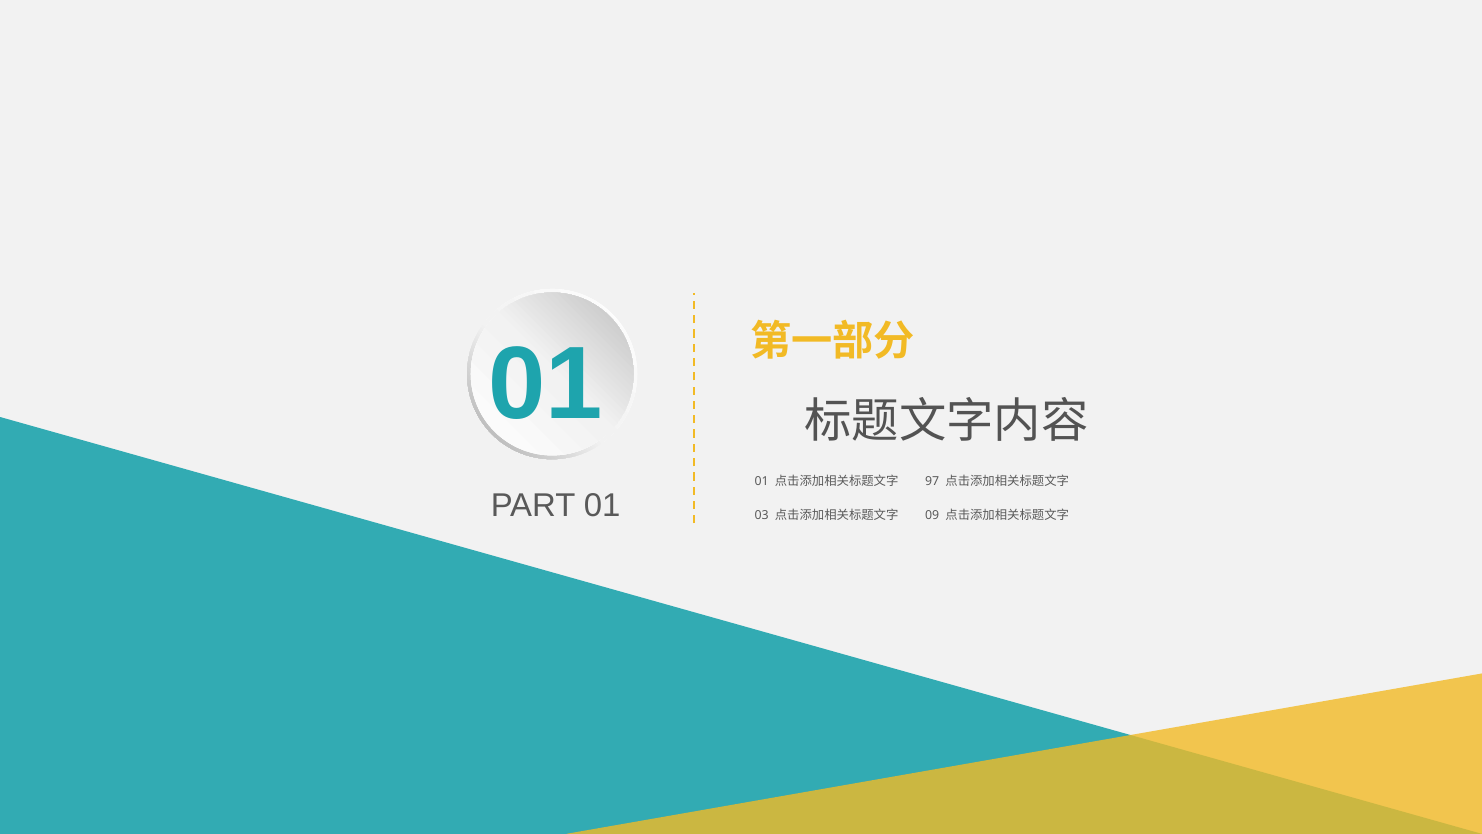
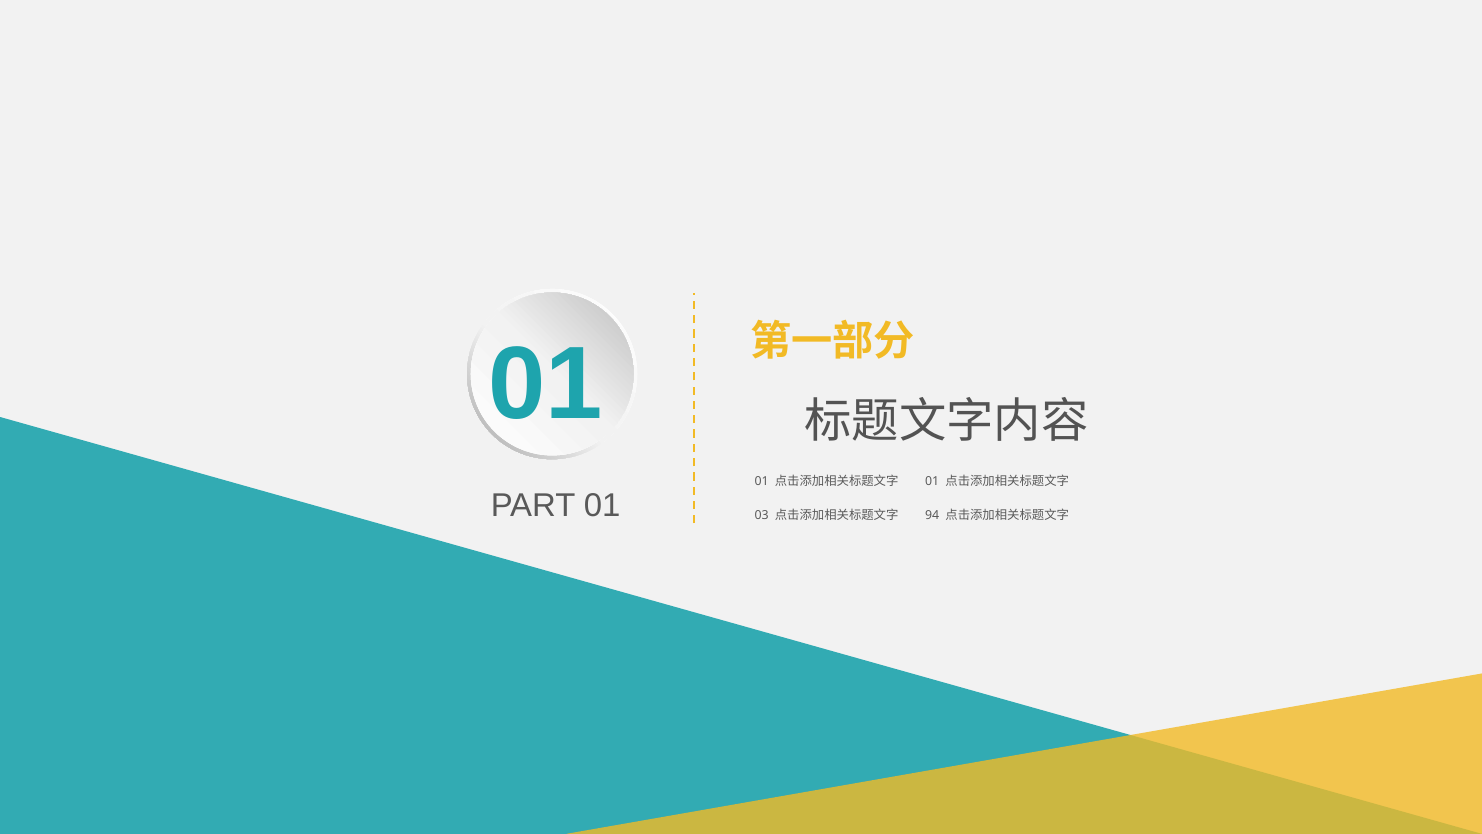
97 at (932, 482): 97 -> 01
09: 09 -> 94
